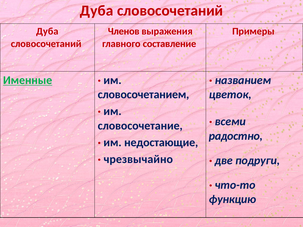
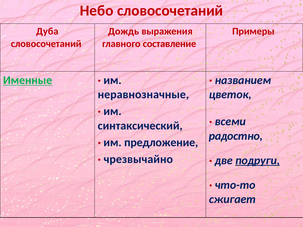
Дуба at (97, 11): Дуба -> Небо
Членов: Членов -> Дождь
словосочетанием: словосочетанием -> неравнозначные
словосочетание: словосочетание -> синтаксический
недостающие: недостающие -> предложение
подруги underline: none -> present
функцию: функцию -> сжигает
